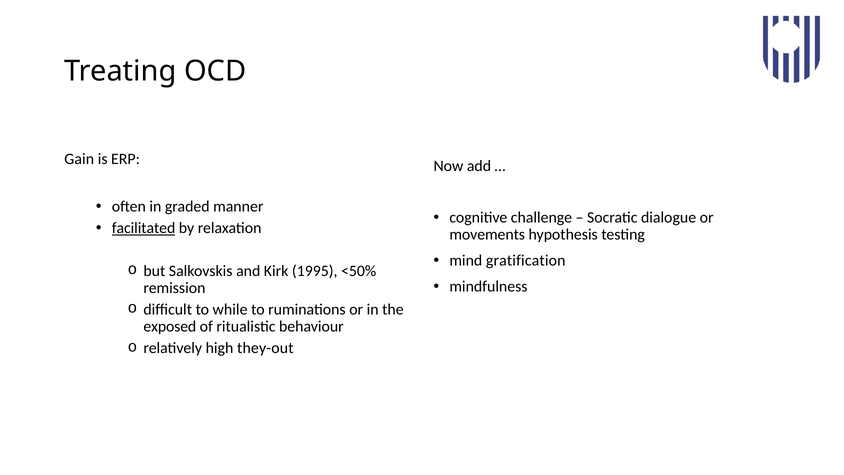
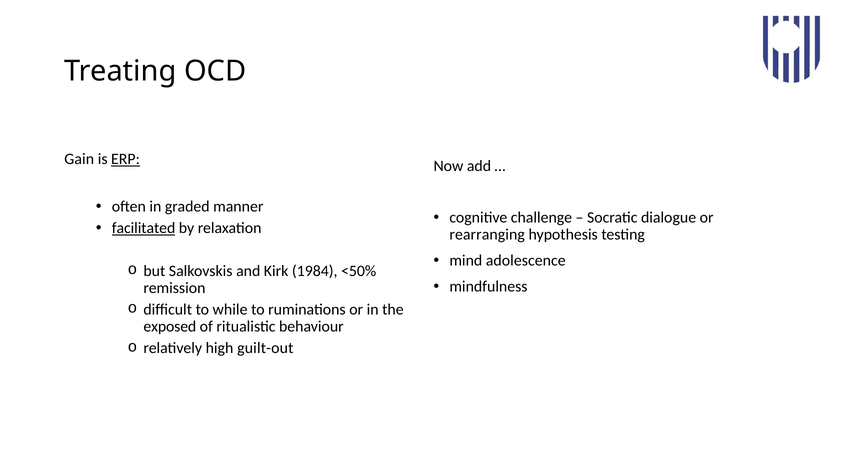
ERP underline: none -> present
movements: movements -> rearranging
gratification: gratification -> adolescence
1995: 1995 -> 1984
they-out: they-out -> guilt-out
